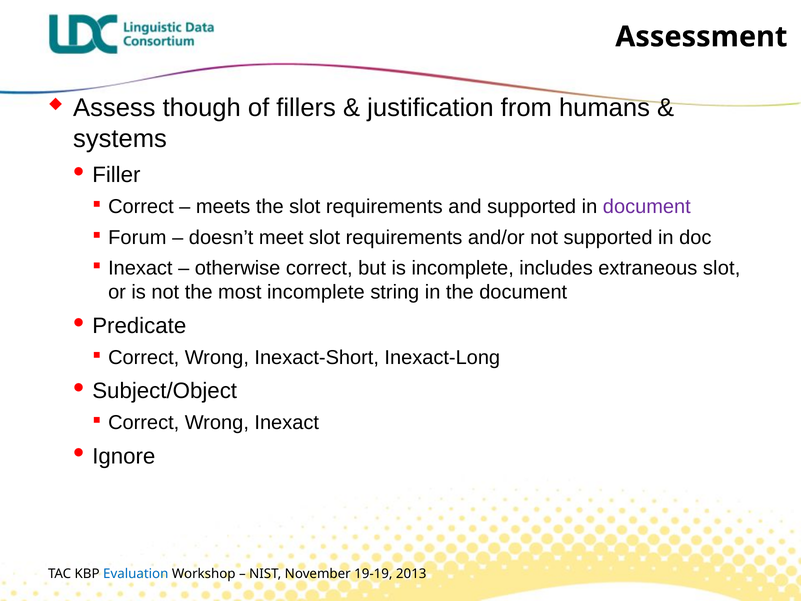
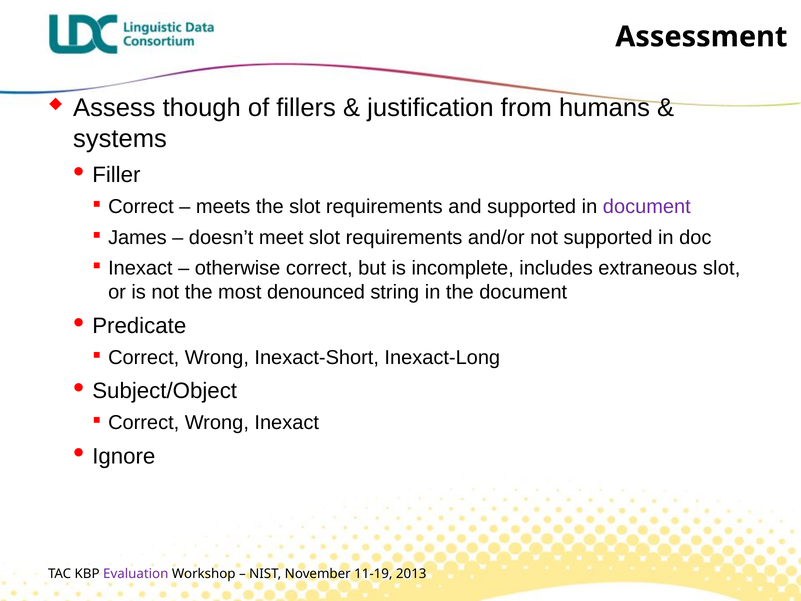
Forum: Forum -> James
most incomplete: incomplete -> denounced
Evaluation colour: blue -> purple
19-19: 19-19 -> 11-19
